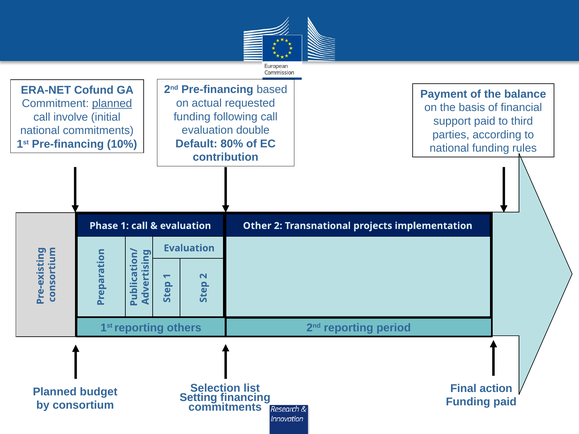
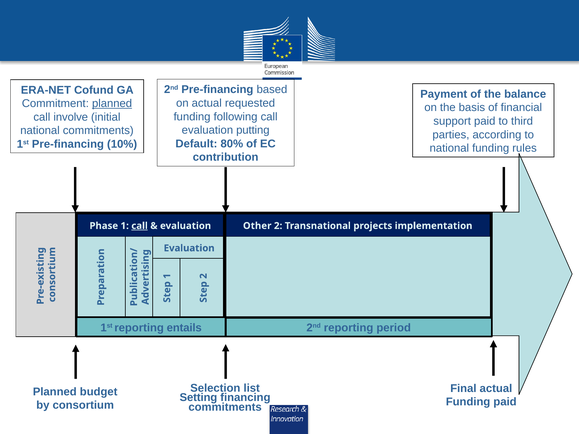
double: double -> putting
call at (140, 226) underline: none -> present
others: others -> entails
Final action: action -> actual
